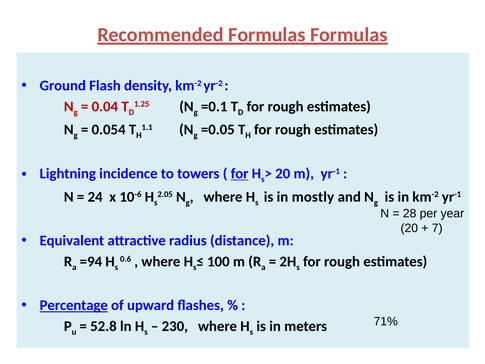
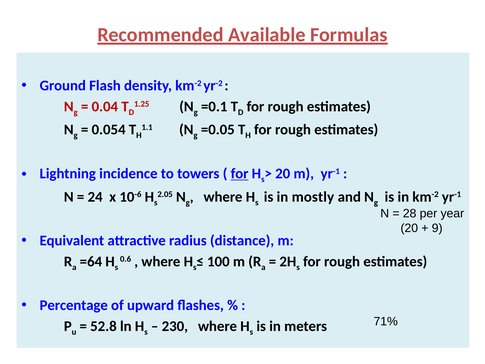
Recommended Formulas: Formulas -> Available
7: 7 -> 9
=94: =94 -> =64
Percentage underline: present -> none
